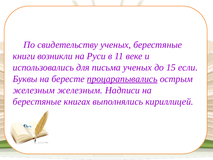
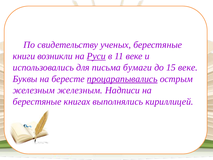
Руси underline: none -> present
письма ученых: ученых -> бумаги
15 если: если -> веке
